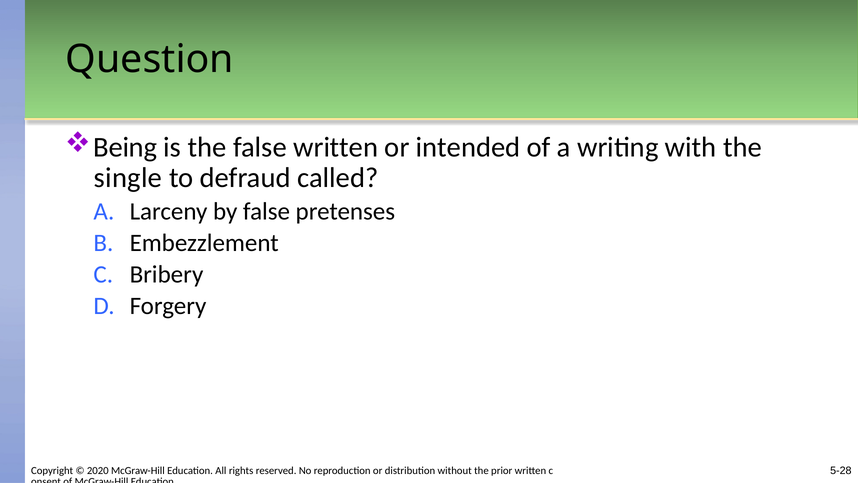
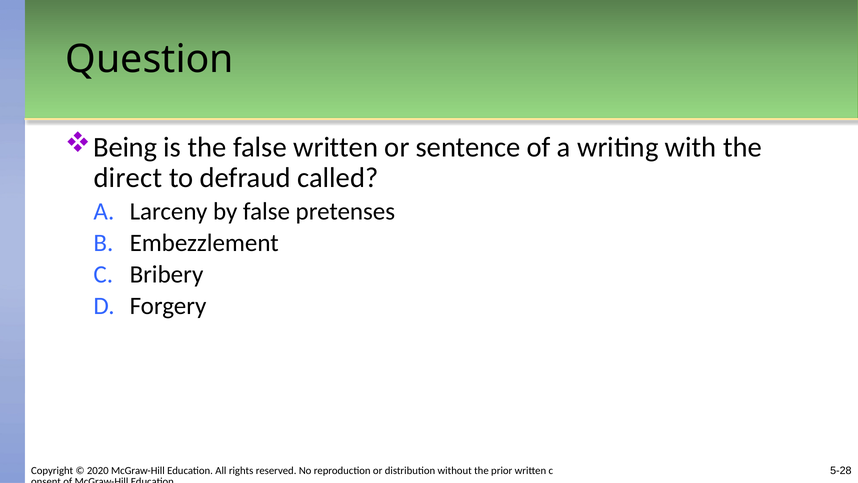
intended: intended -> sentence
single: single -> direct
